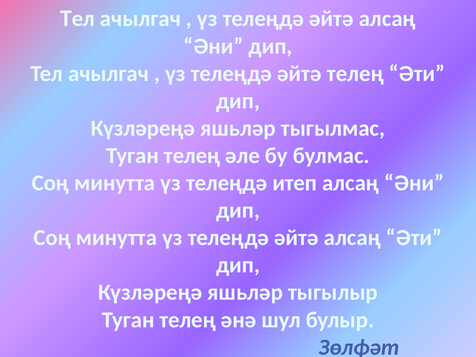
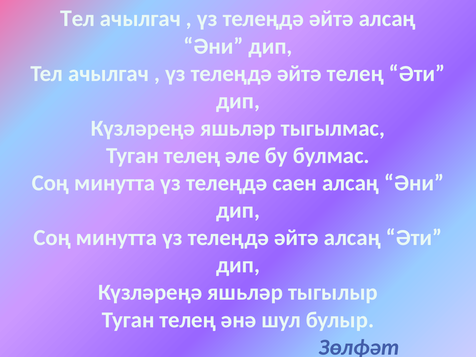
итеп: итеп -> саен
